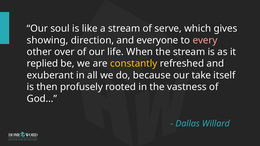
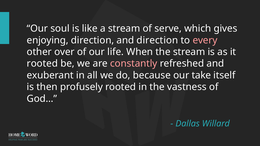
showing: showing -> enjoying
and everyone: everyone -> direction
replied at (42, 64): replied -> rooted
constantly colour: yellow -> pink
